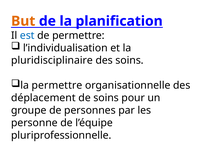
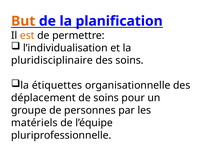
est colour: blue -> orange
la permettre: permettre -> étiquettes
personne: personne -> matériels
